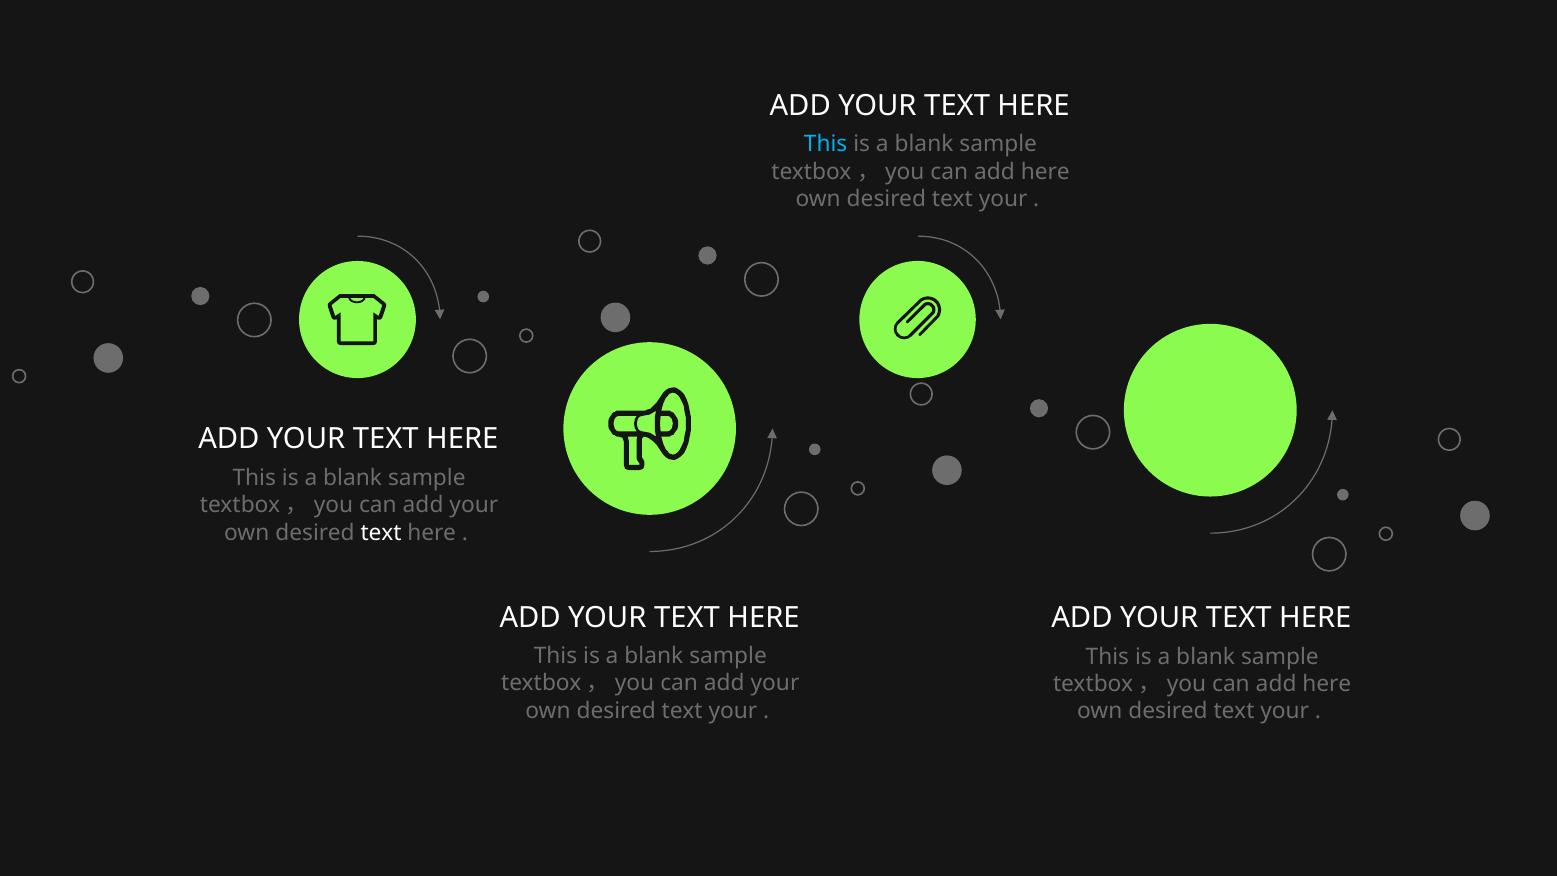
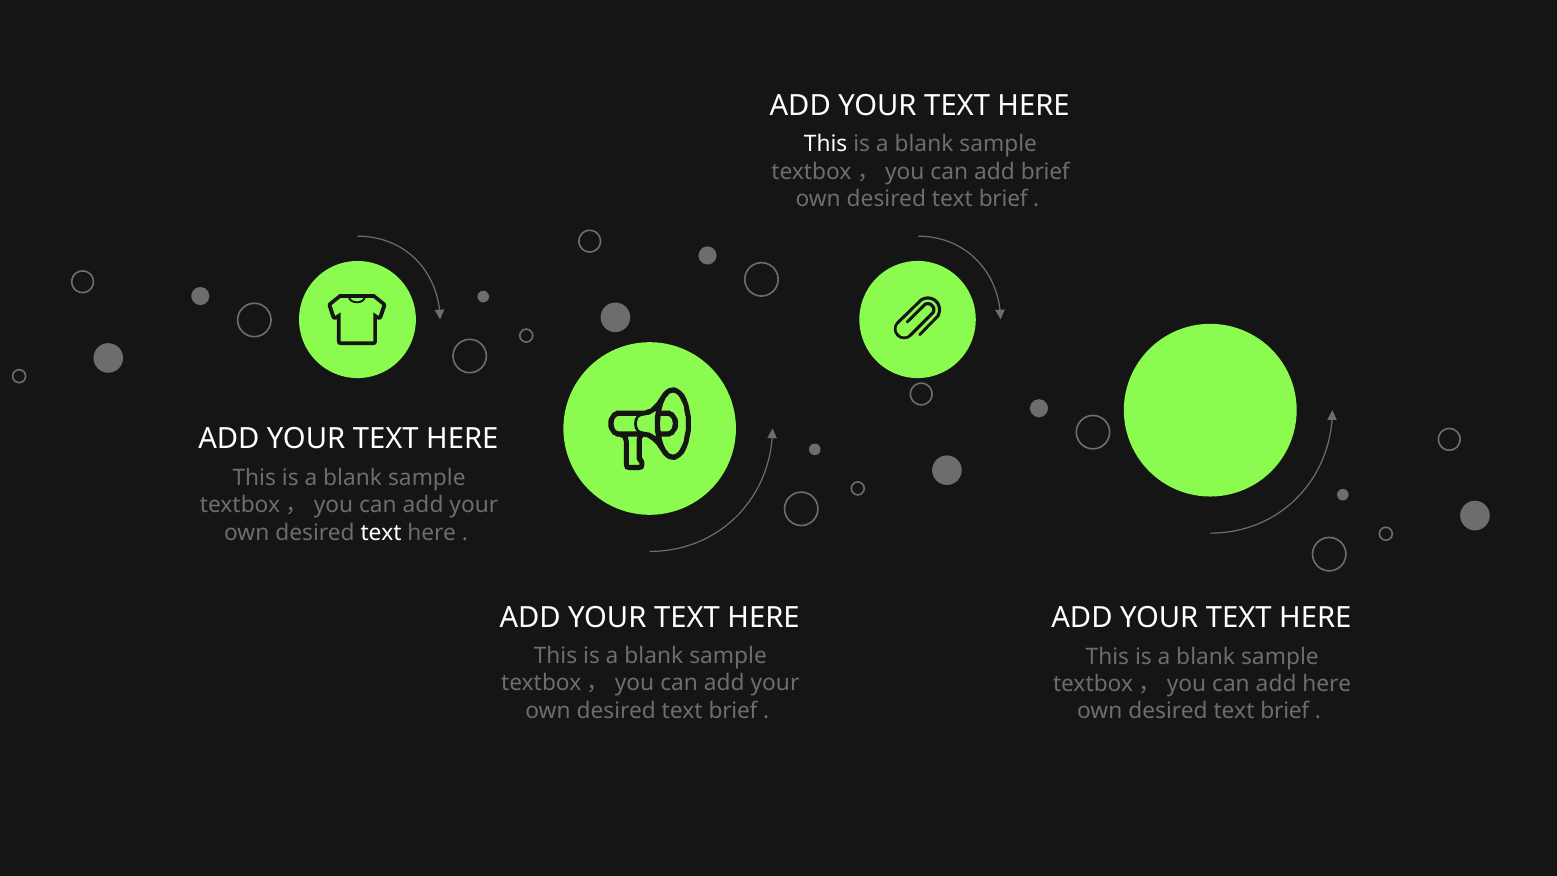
This at (826, 144) colour: light blue -> white
here at (1045, 172): here -> brief
your at (1003, 199): your -> brief
your at (733, 711): your -> brief
your at (1285, 711): your -> brief
